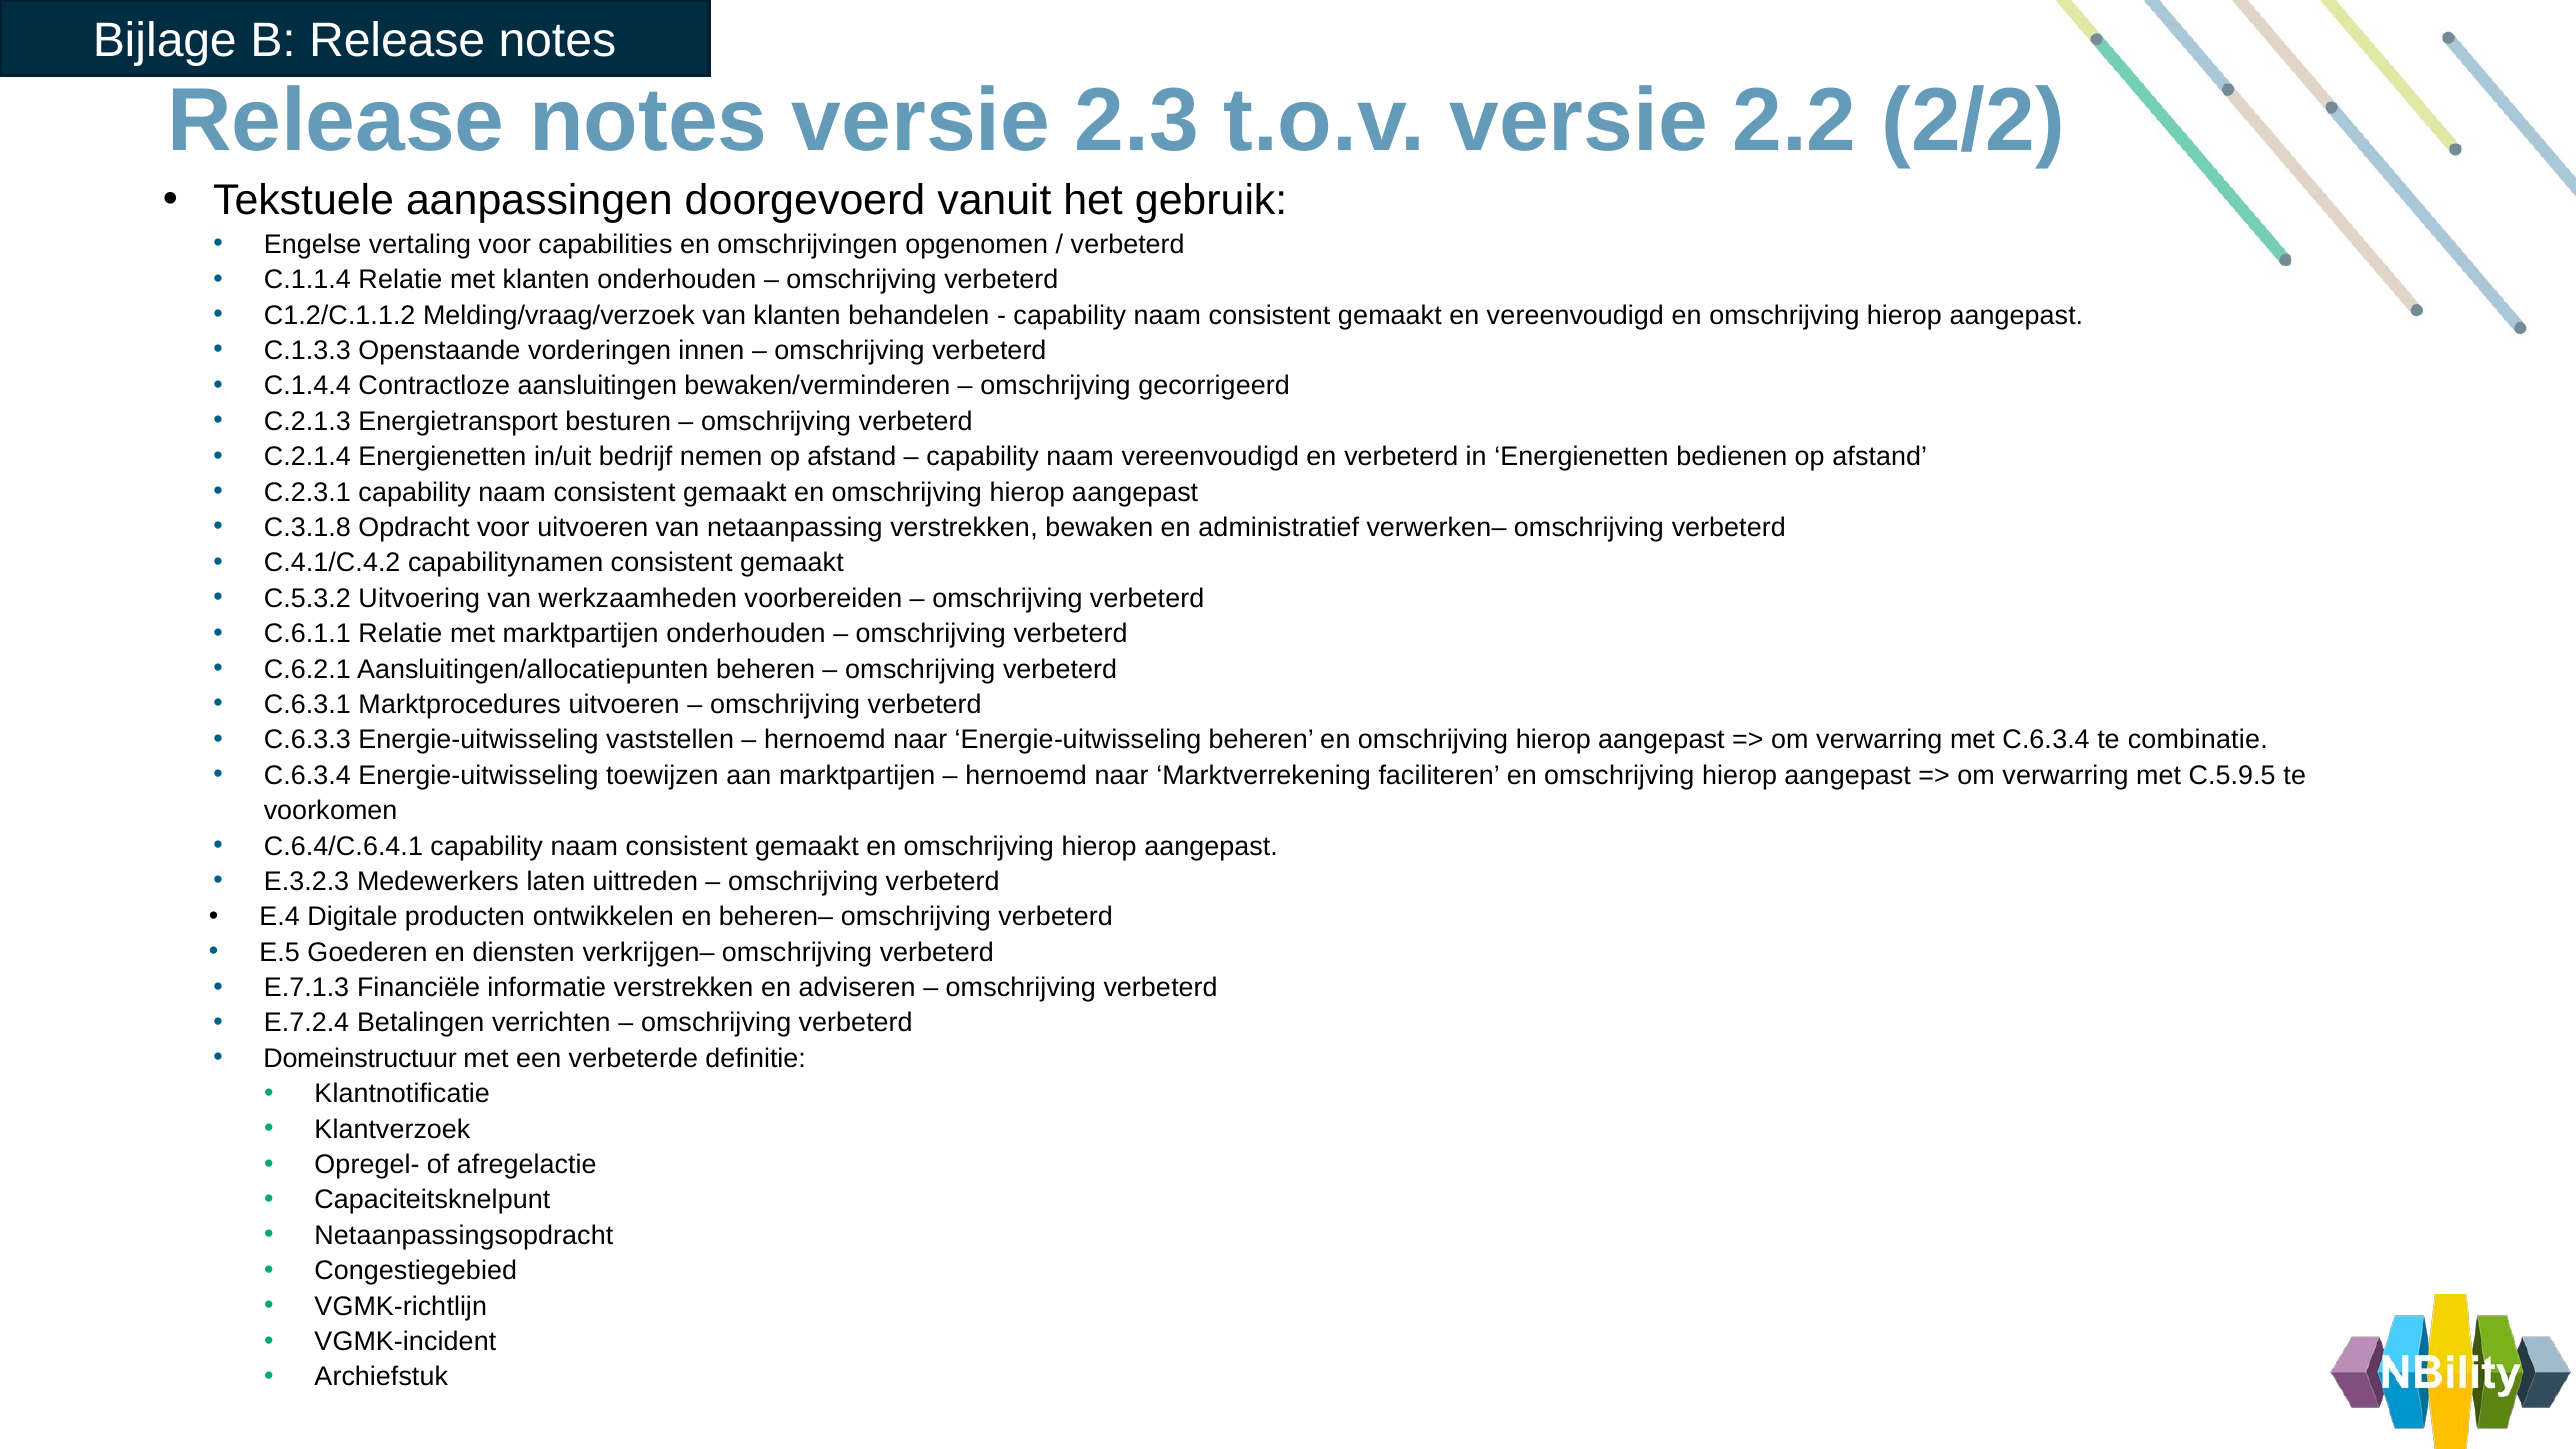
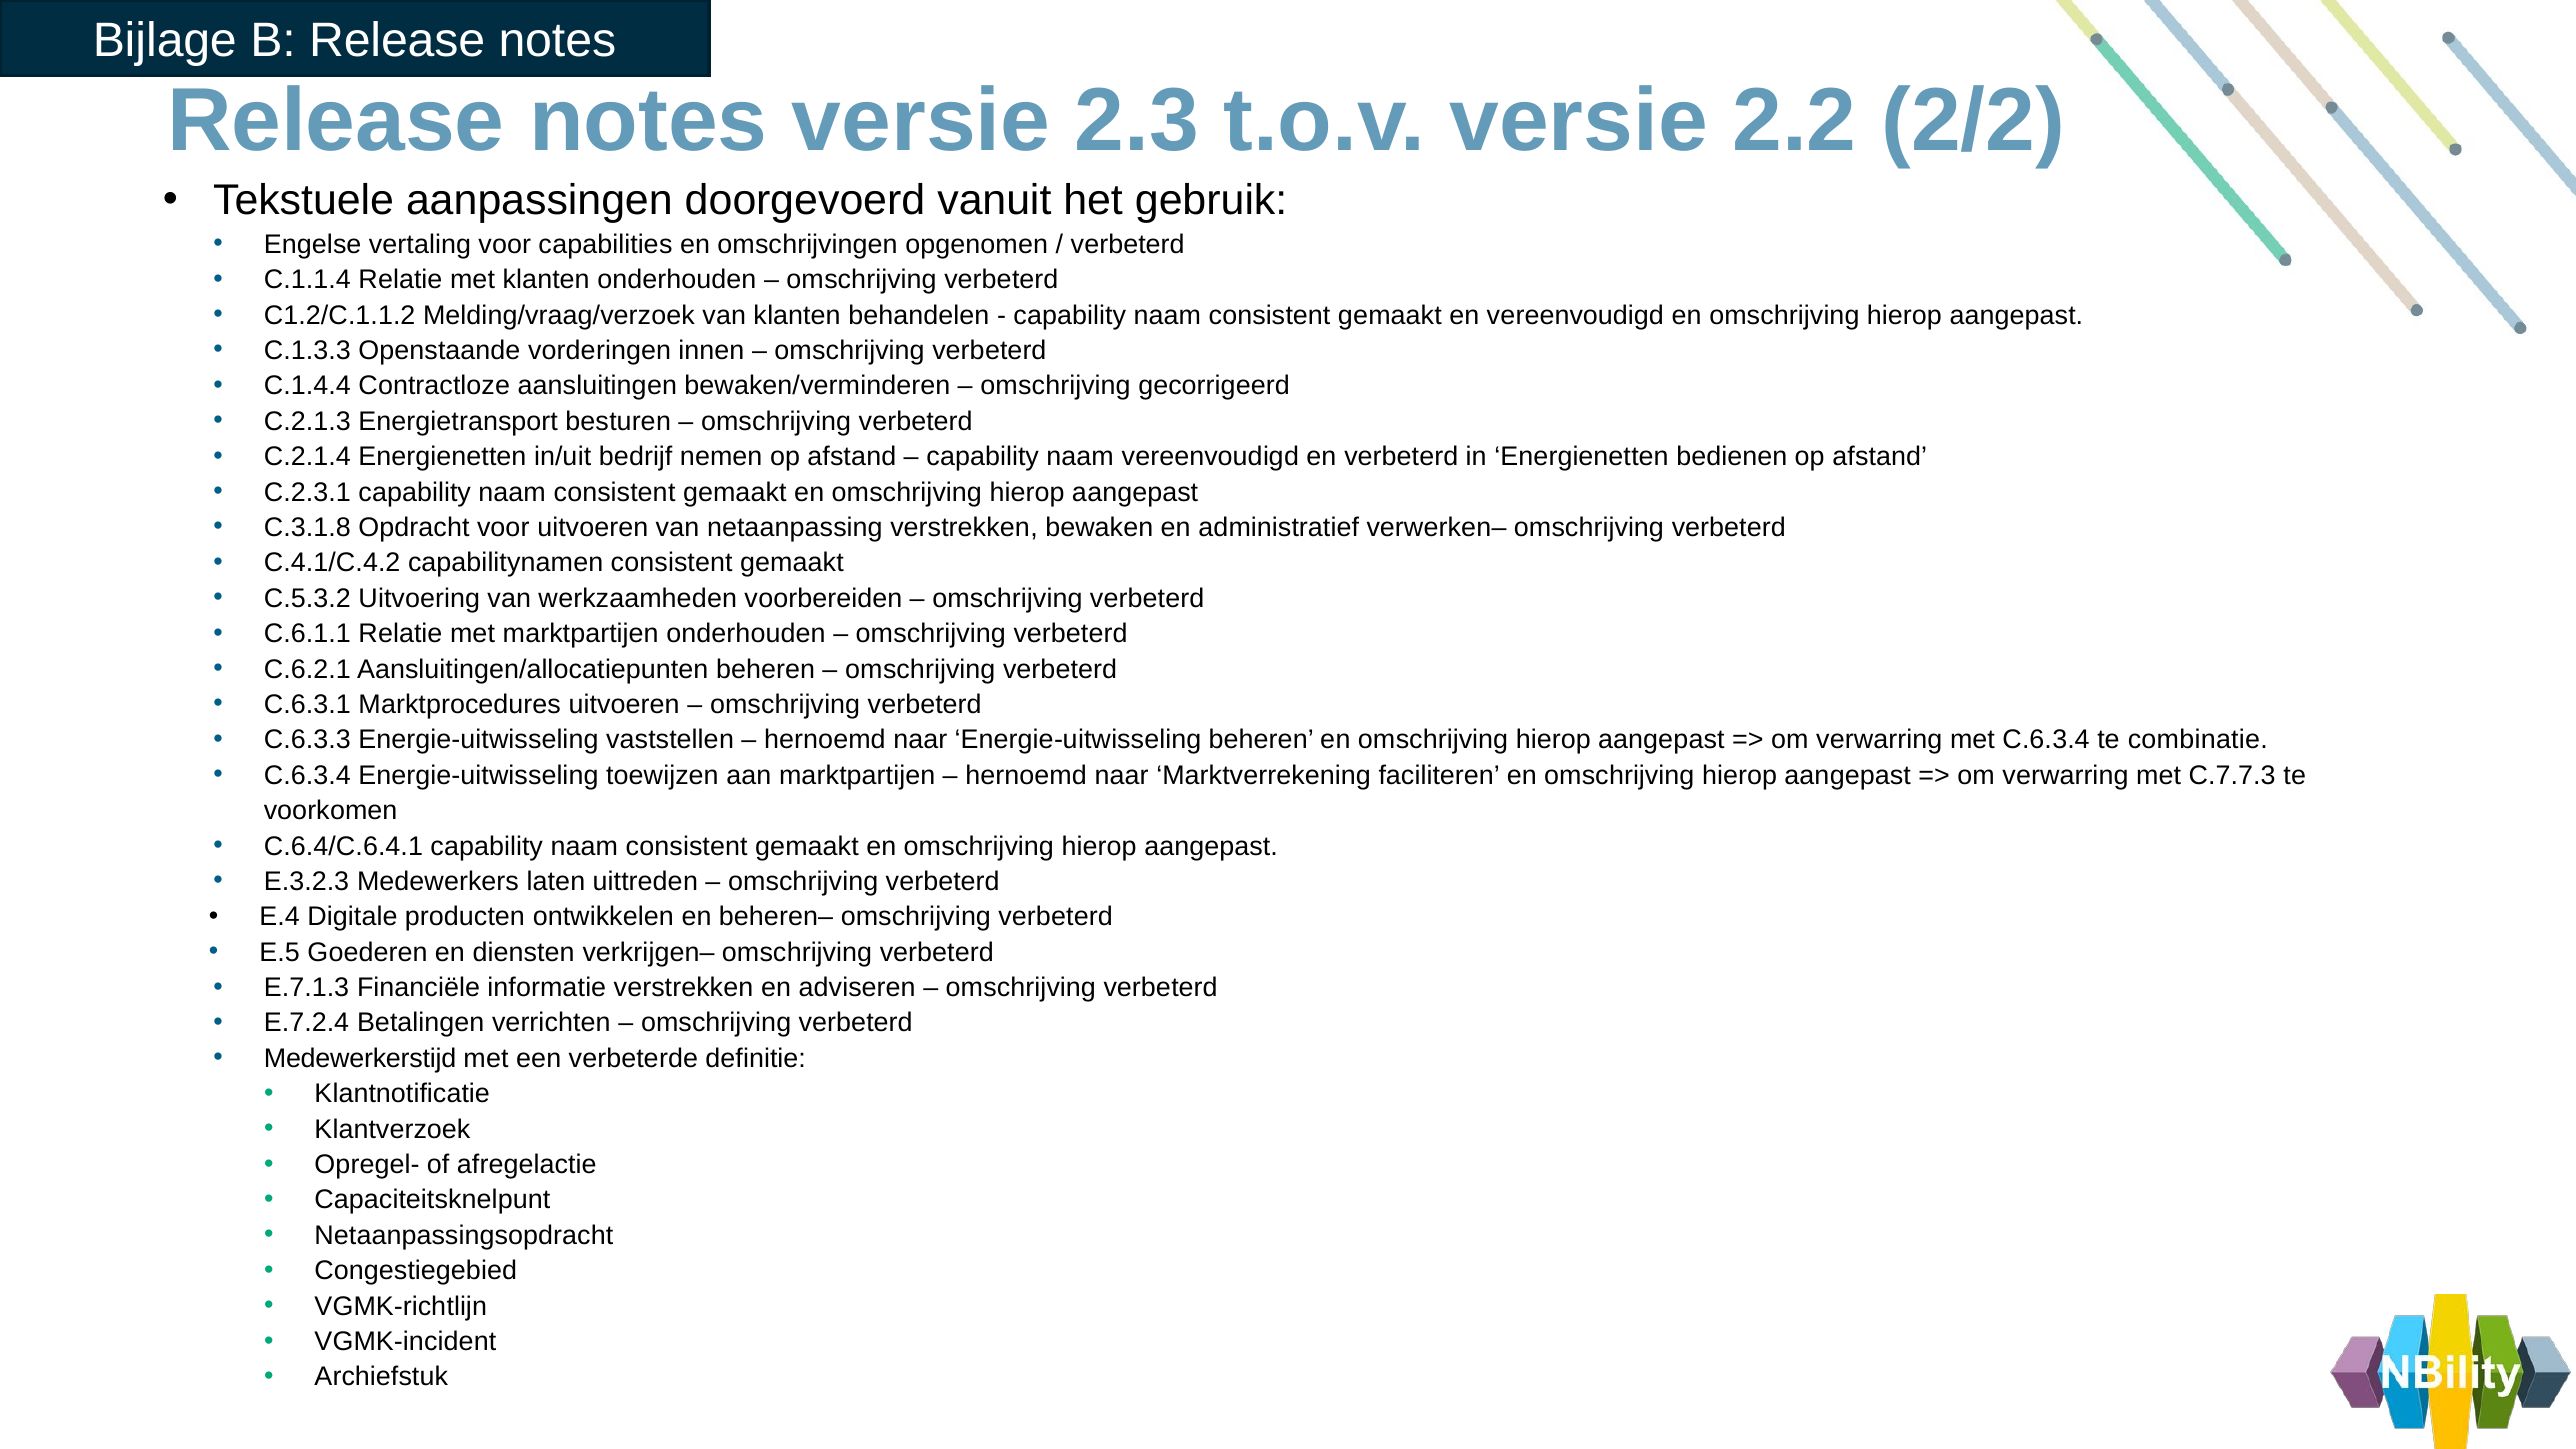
C.5.9.5: C.5.9.5 -> C.7.7.3
Domeinstructuur: Domeinstructuur -> Medewerkerstijd
